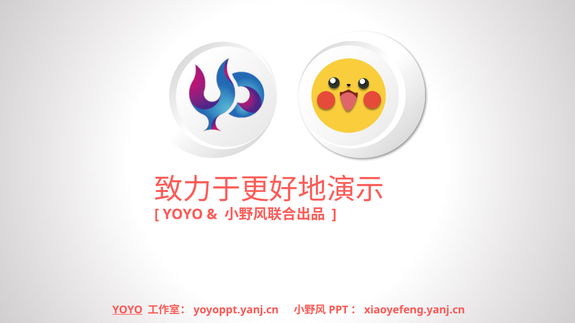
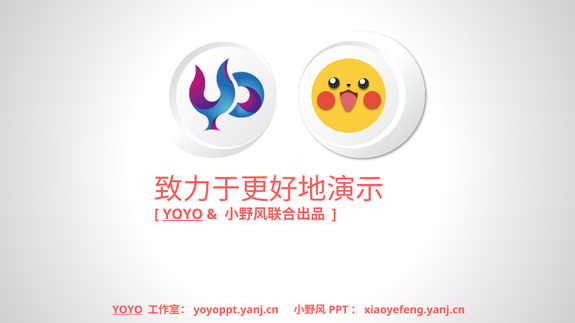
YOYO at (183, 215) underline: none -> present
